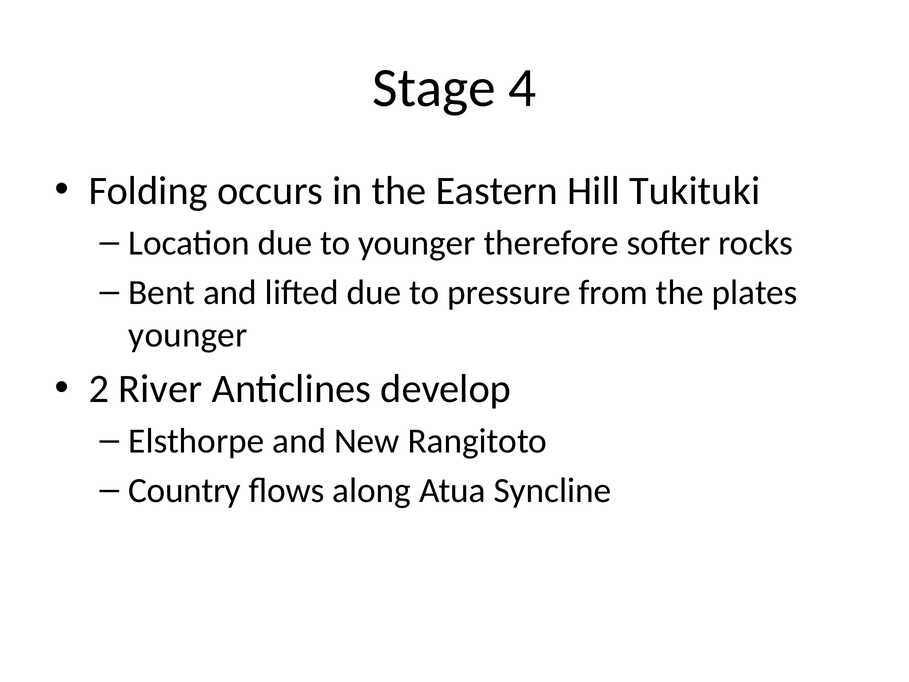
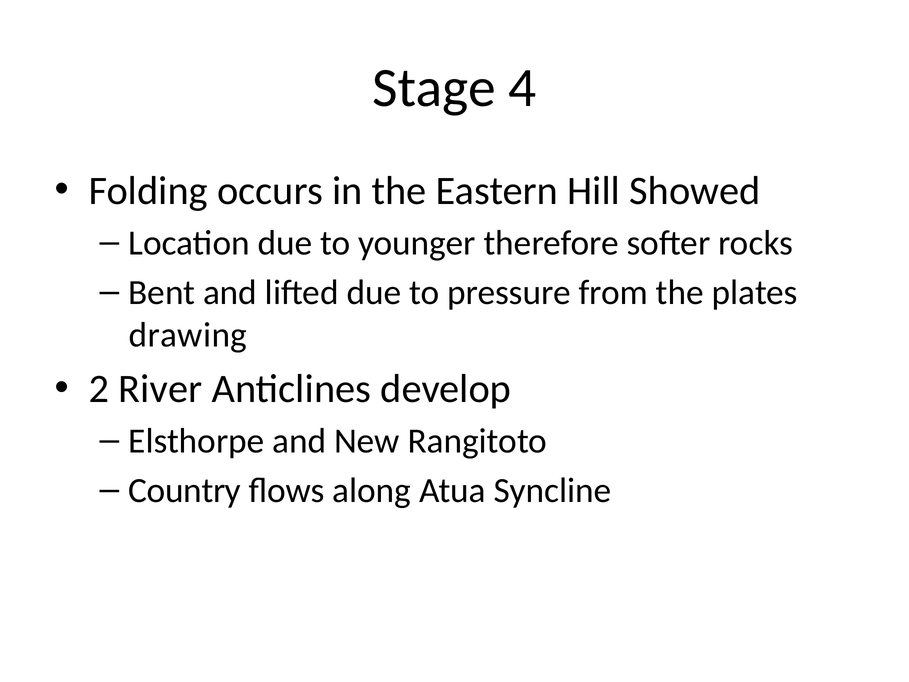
Tukituki: Tukituki -> Showed
younger at (188, 335): younger -> drawing
